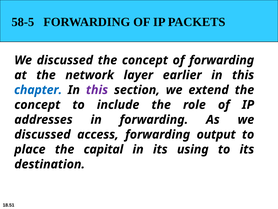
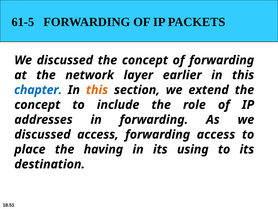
58-5: 58-5 -> 61-5
this at (97, 90) colour: purple -> orange
forwarding output: output -> access
capital: capital -> having
